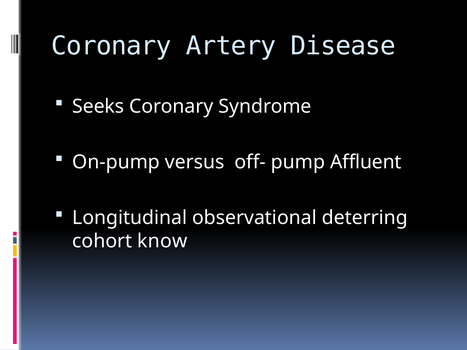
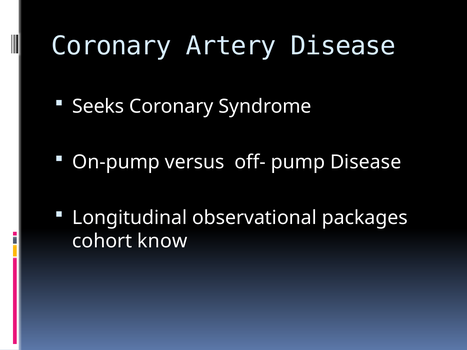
pump Affluent: Affluent -> Disease
deterring: deterring -> packages
